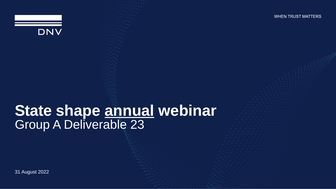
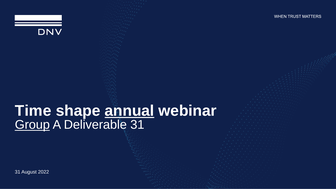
State: State -> Time
Group underline: none -> present
Deliverable 23: 23 -> 31
